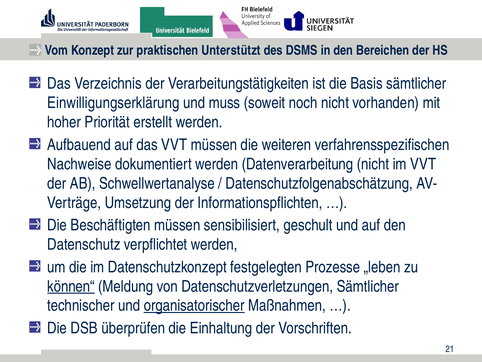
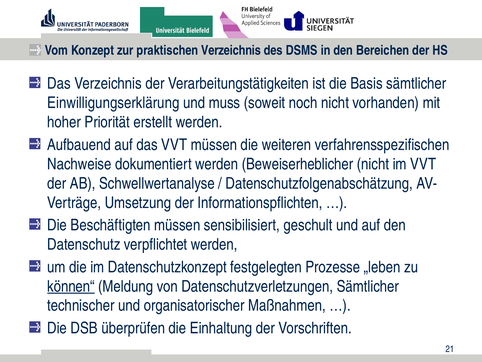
praktischen Unterstützt: Unterstützt -> Verzeichnis
Datenverarbeitung: Datenverarbeitung -> Beweiserheblicher
organisatorischer underline: present -> none
